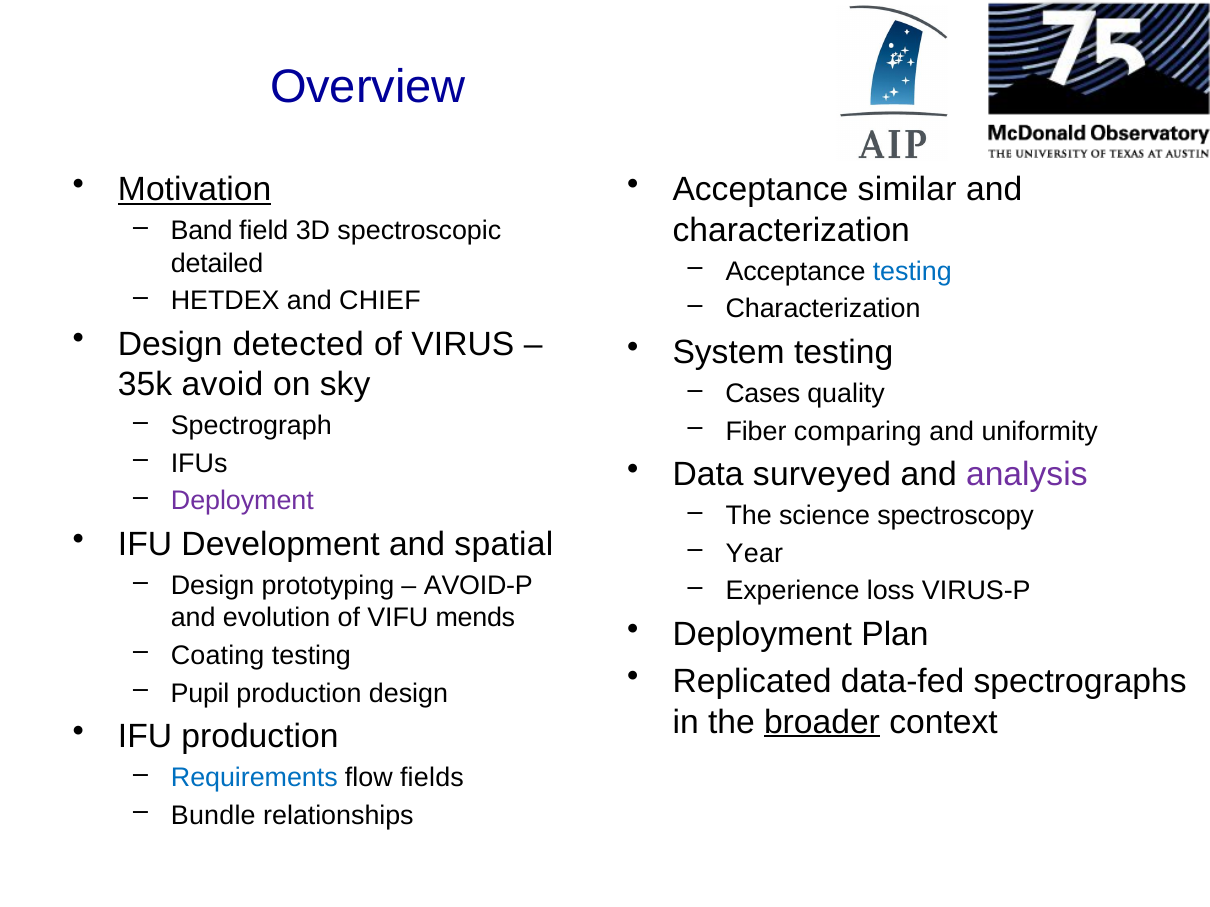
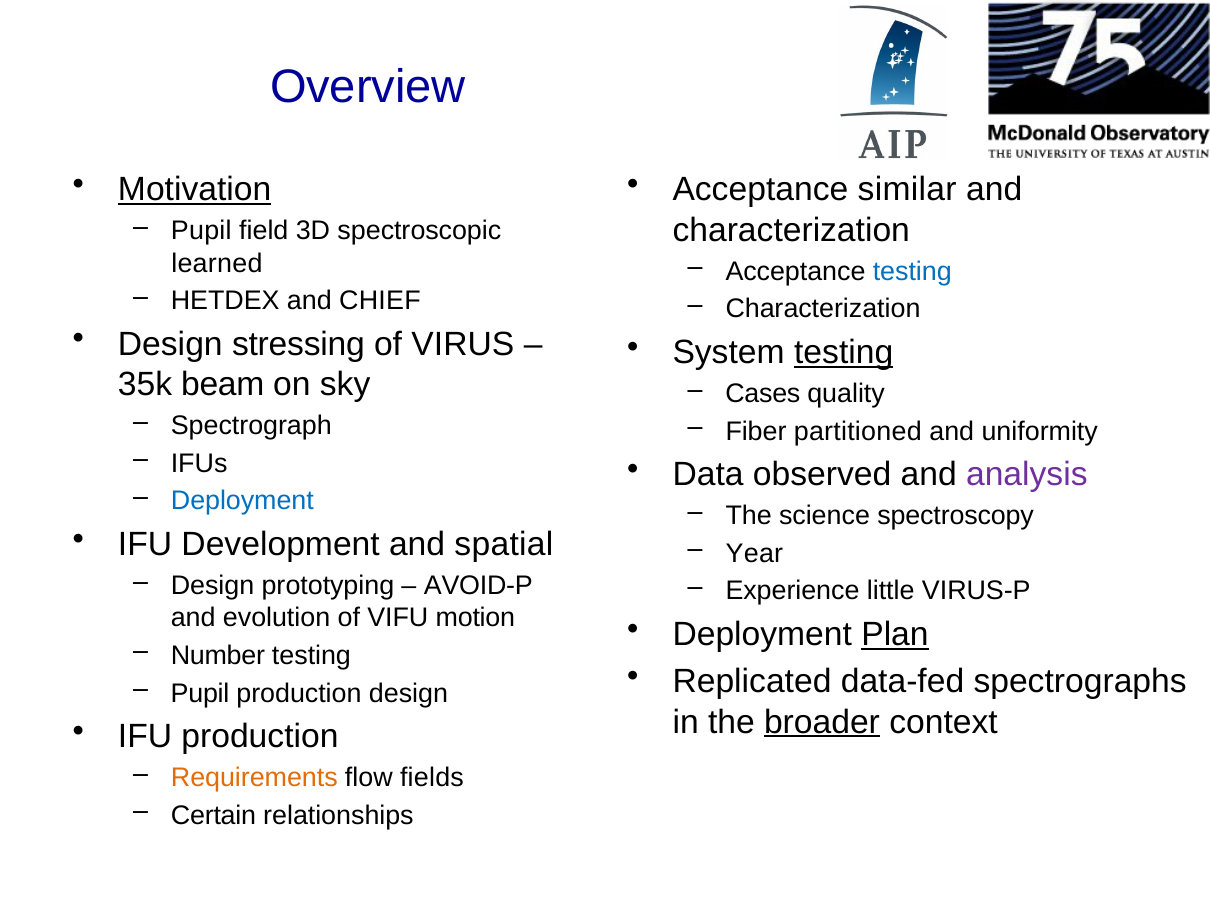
Band at (202, 231): Band -> Pupil
detailed: detailed -> learned
detected: detected -> stressing
testing at (844, 353) underline: none -> present
avoid: avoid -> beam
comparing: comparing -> partitioned
surveyed: surveyed -> observed
Deployment at (242, 501) colour: purple -> blue
loss: loss -> little
mends: mends -> motion
Plan underline: none -> present
Coating: Coating -> Number
Requirements colour: blue -> orange
Bundle: Bundle -> Certain
